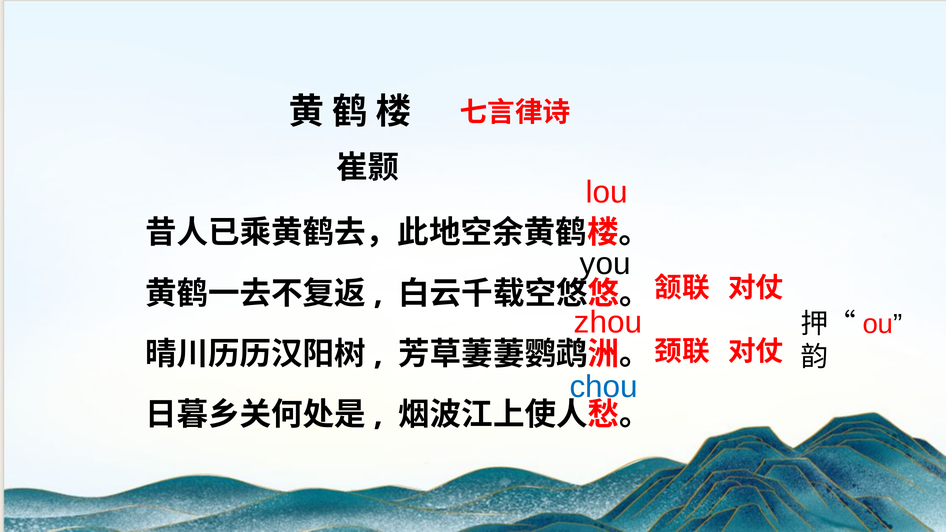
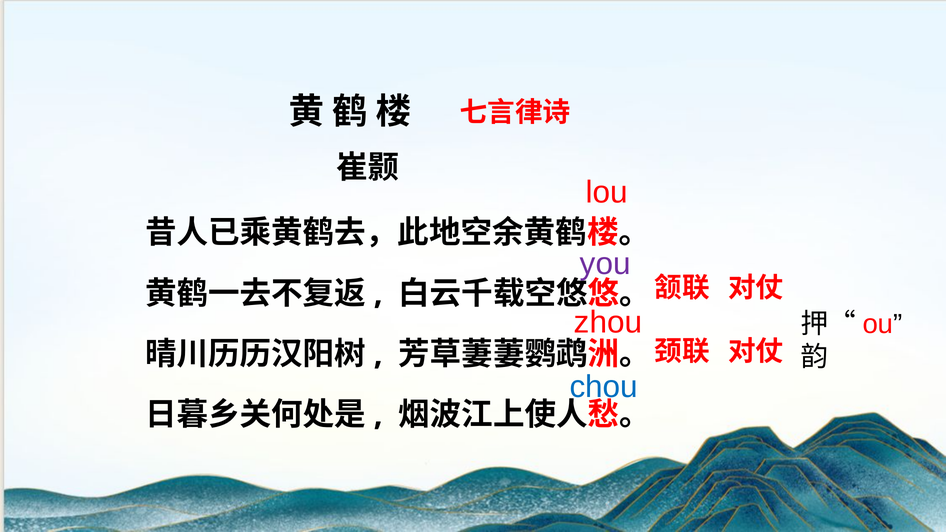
you colour: black -> purple
